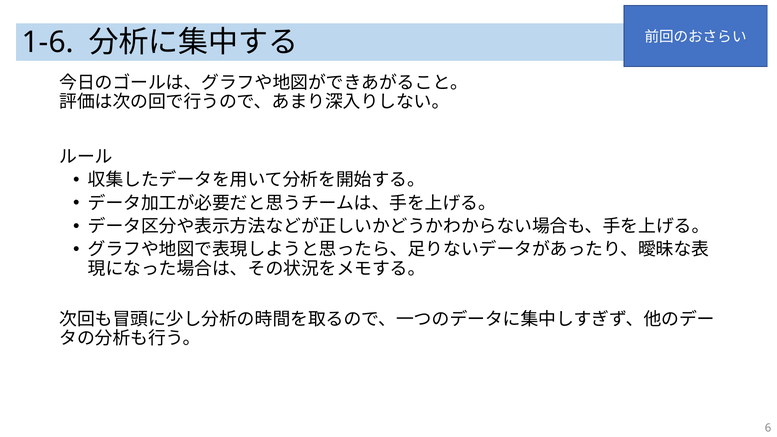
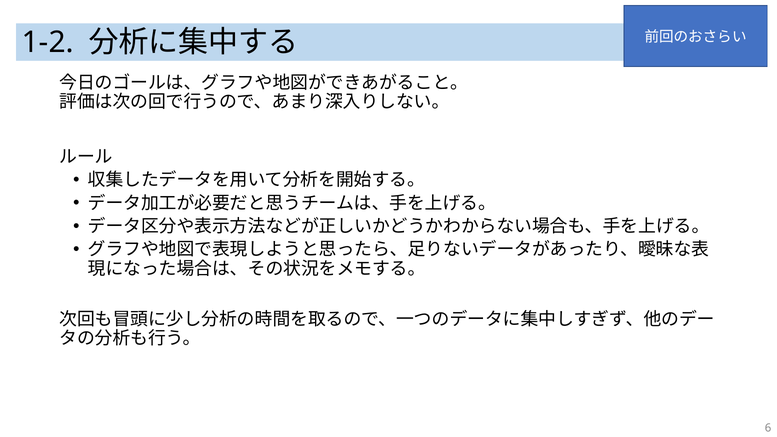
1-6: 1-6 -> 1-2
